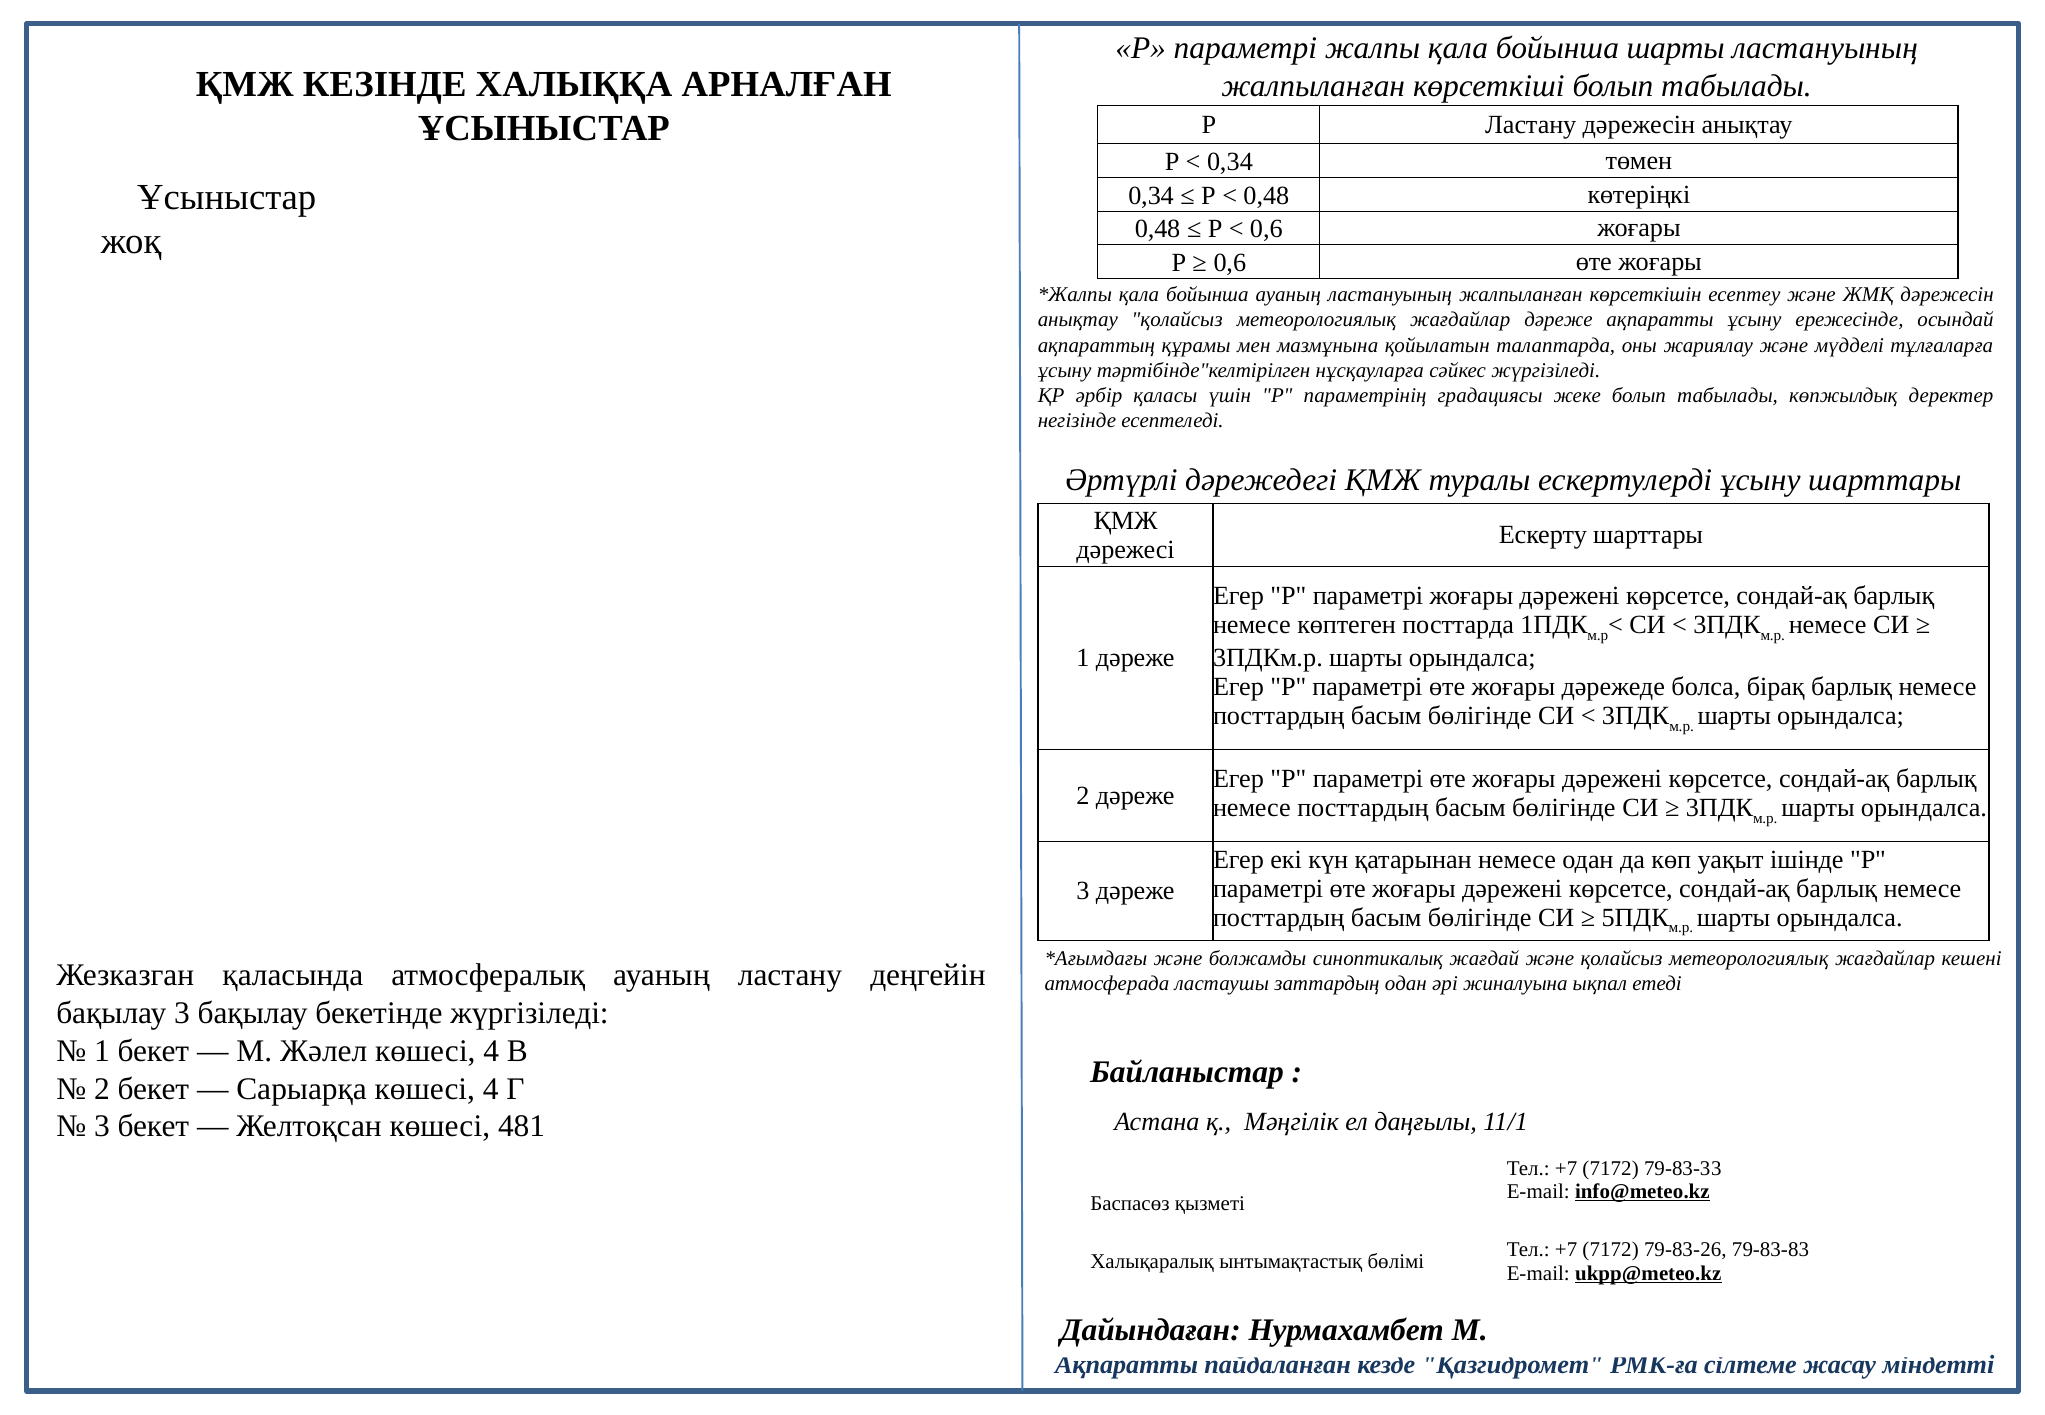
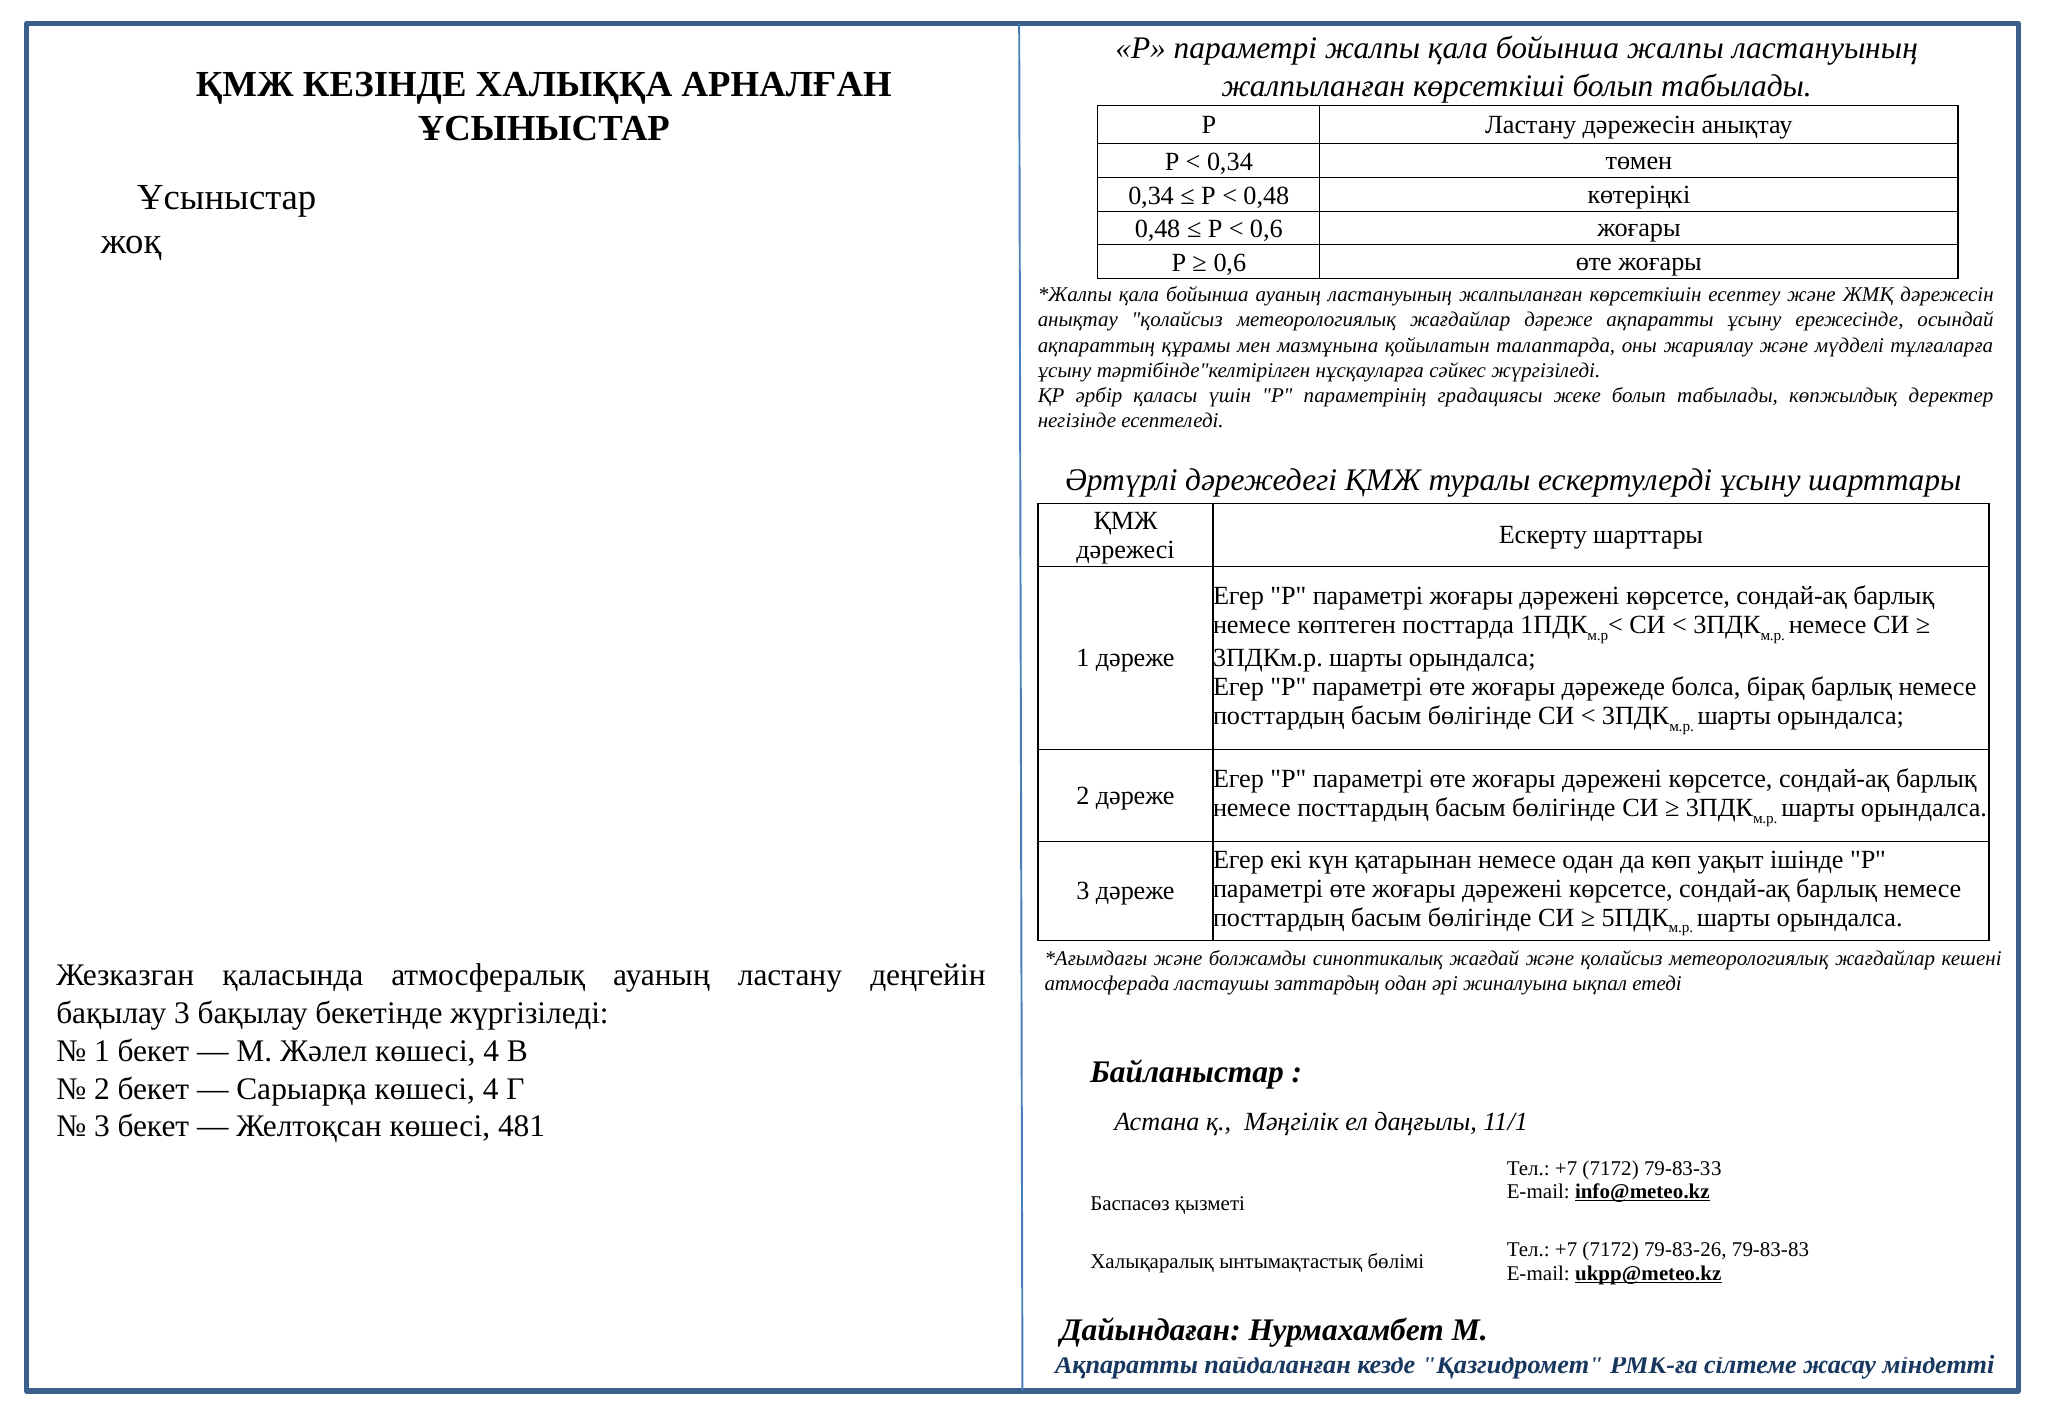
бойынша шарты: шарты -> жалпы
